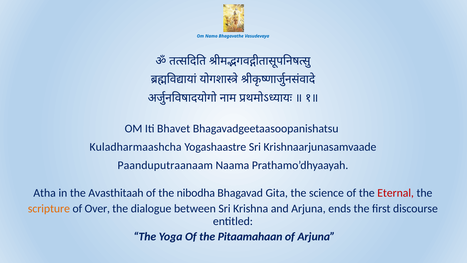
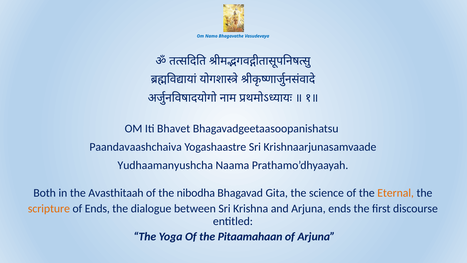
Kuladharmaashcha: Kuladharmaashcha -> Paandavaashchaiva
Paanduputraanaam: Paanduputraanaam -> Yudhaamanyushcha
Atha: Atha -> Both
Eternal colour: red -> orange
of Over: Over -> Ends
